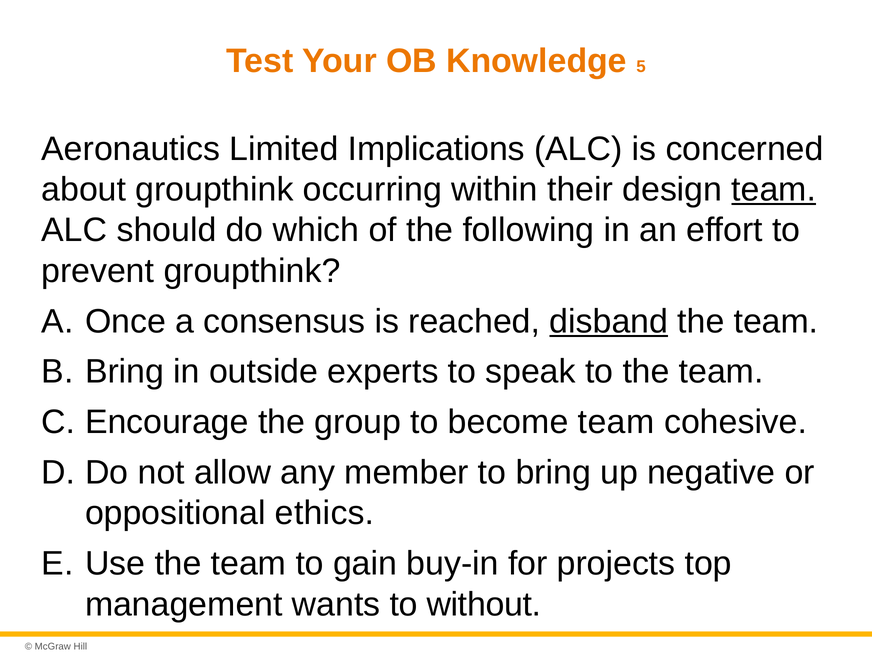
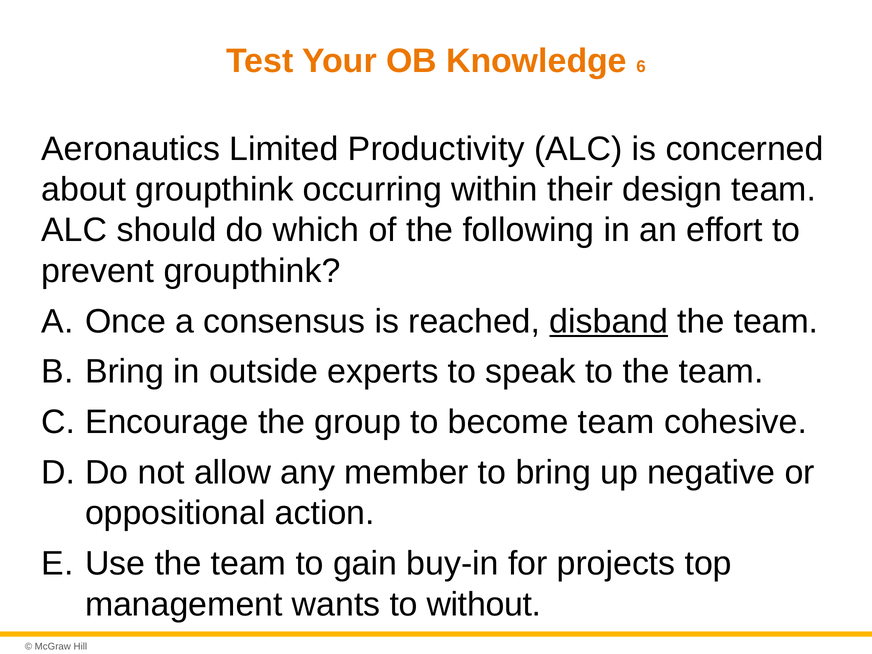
5: 5 -> 6
Implications: Implications -> Productivity
team at (774, 190) underline: present -> none
ethics: ethics -> action
